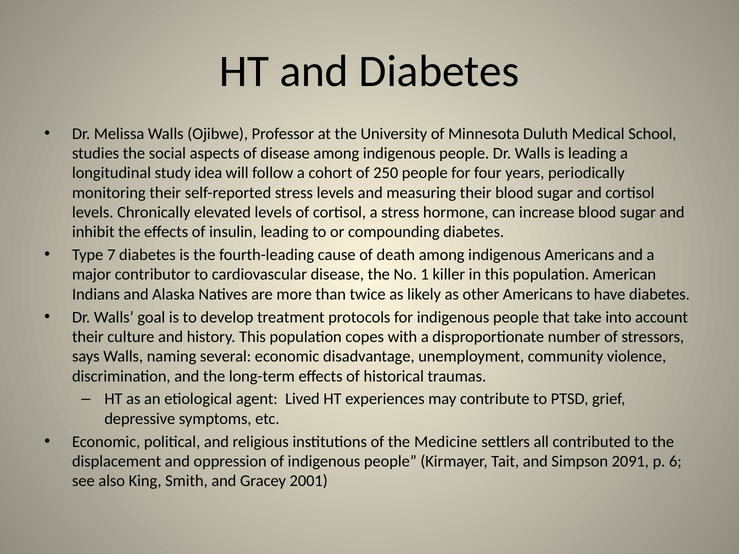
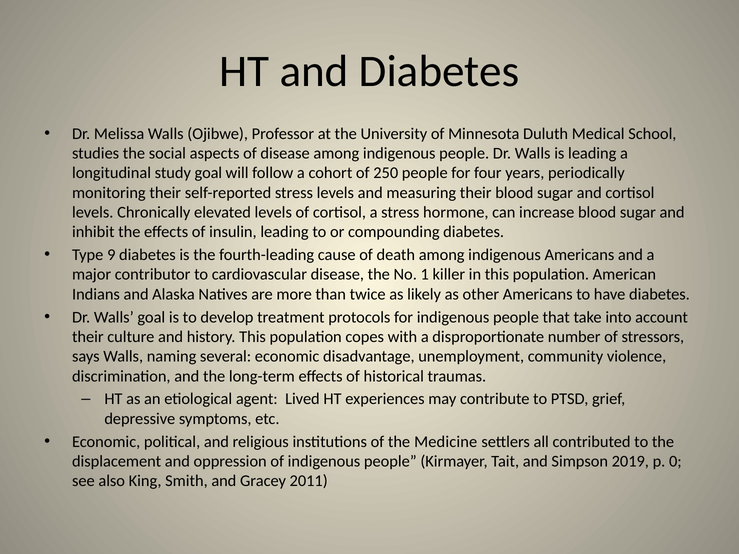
study idea: idea -> goal
7: 7 -> 9
2091: 2091 -> 2019
6: 6 -> 0
2001: 2001 -> 2011
